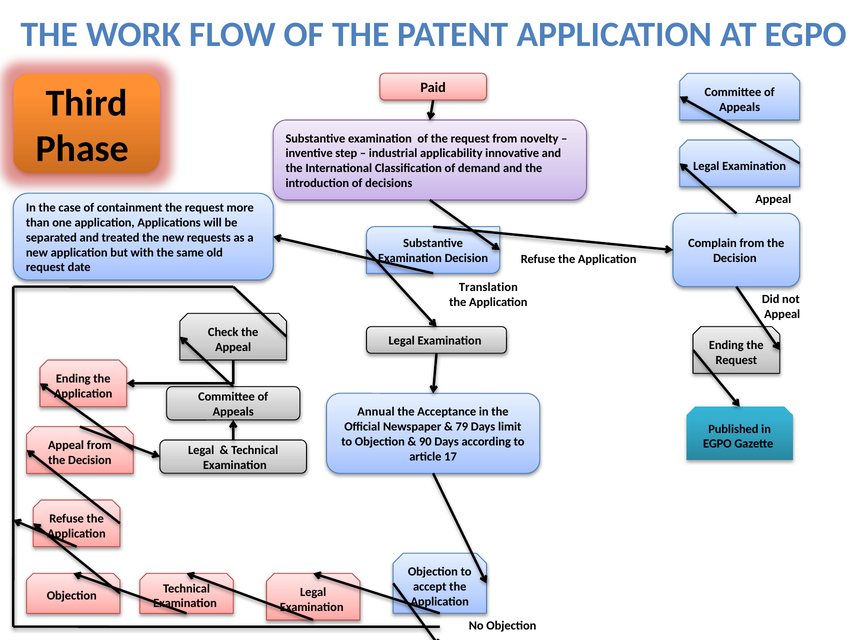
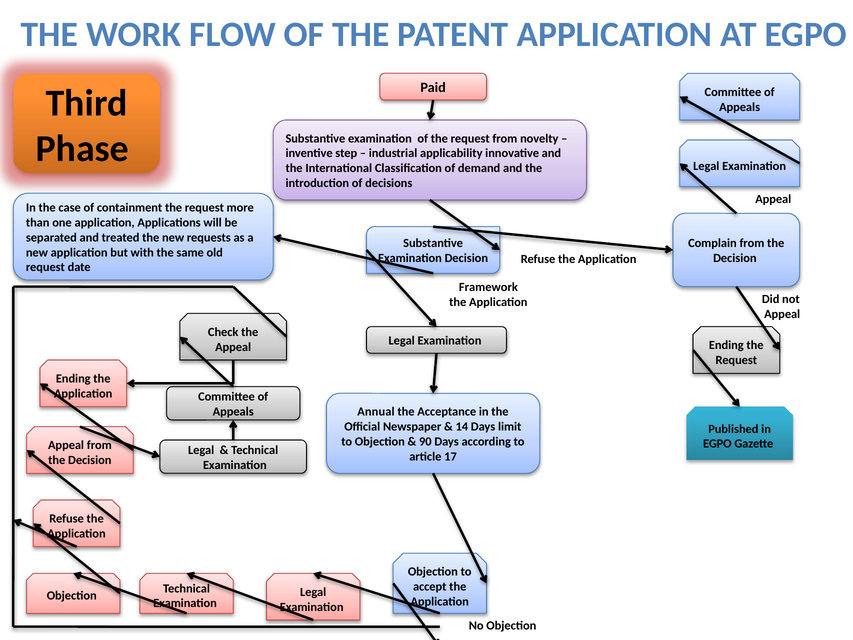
Translation: Translation -> Framework
79: 79 -> 14
